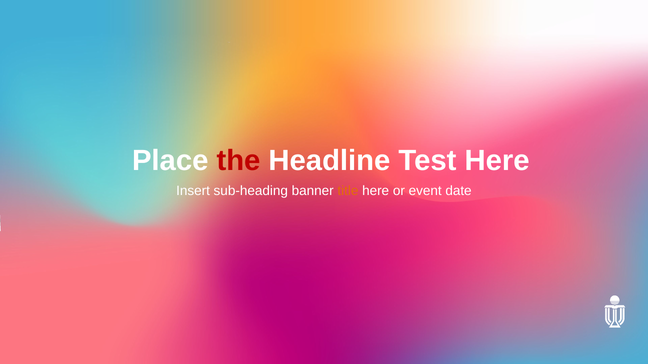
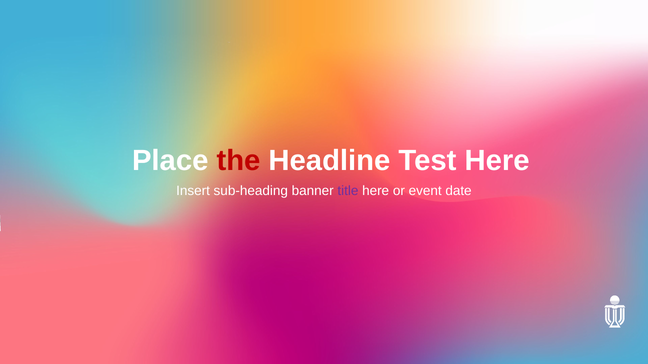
title colour: orange -> purple
